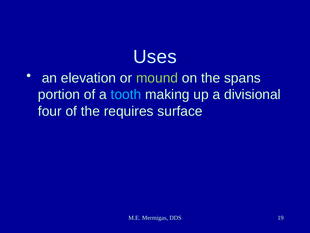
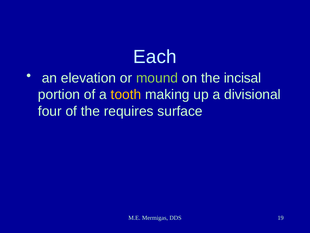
Uses: Uses -> Each
spans: spans -> incisal
tooth colour: light blue -> yellow
